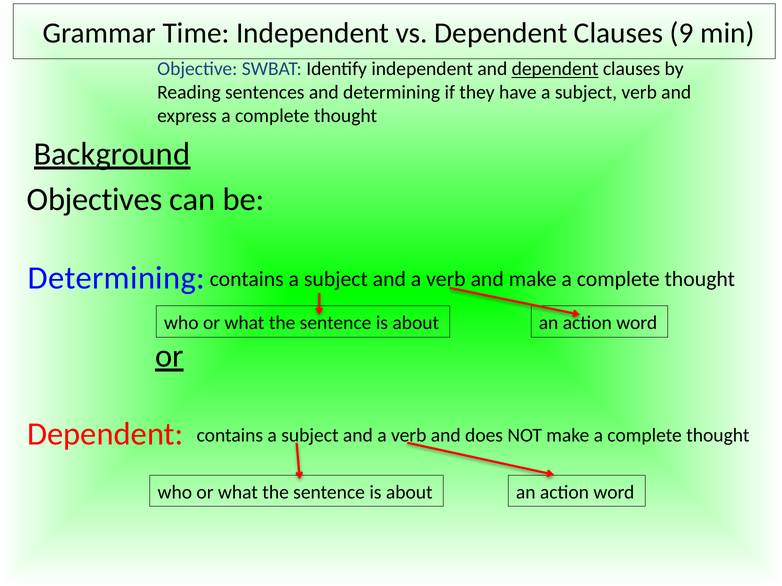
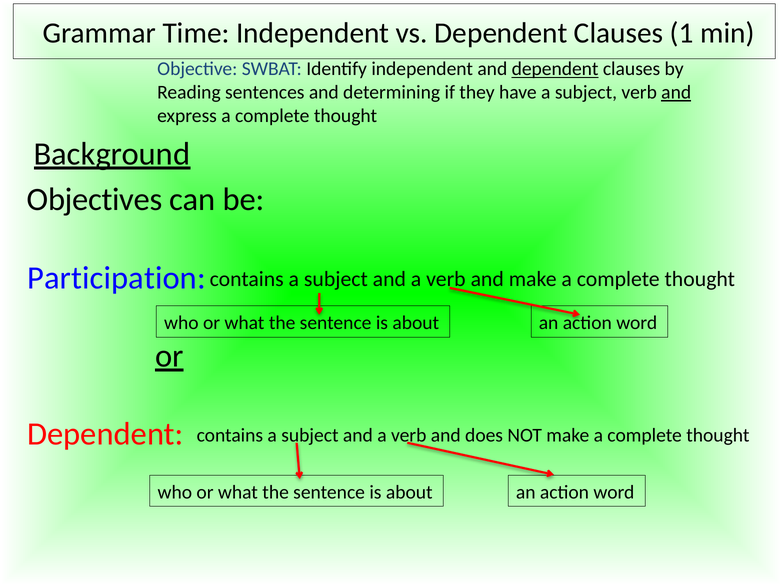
9: 9 -> 1
and at (676, 92) underline: none -> present
Determining at (116, 278): Determining -> Participation
